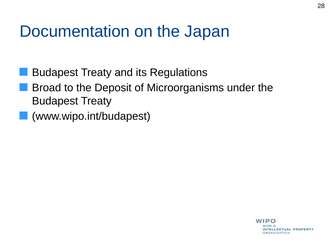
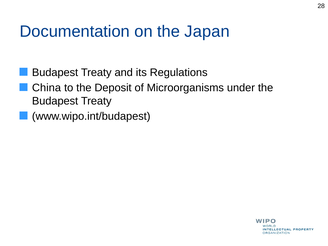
Broad: Broad -> China
